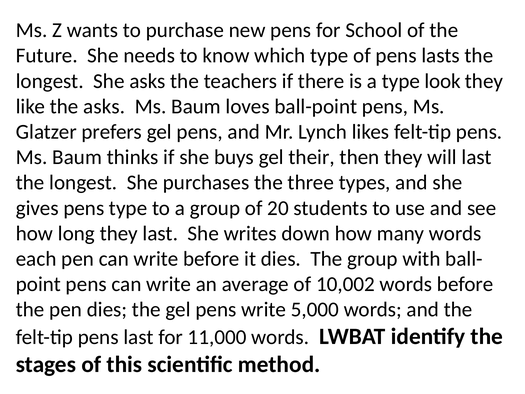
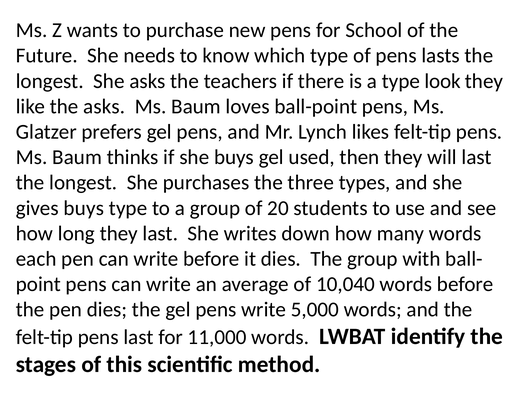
their: their -> used
gives pens: pens -> buys
10,002: 10,002 -> 10,040
